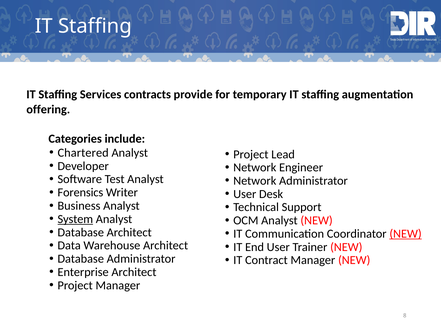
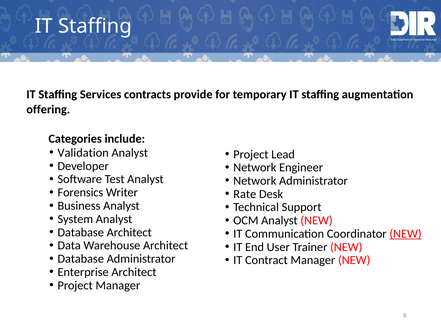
Chartered: Chartered -> Validation
User at (245, 194): User -> Rate
System underline: present -> none
